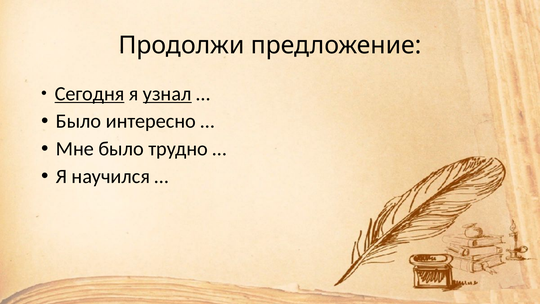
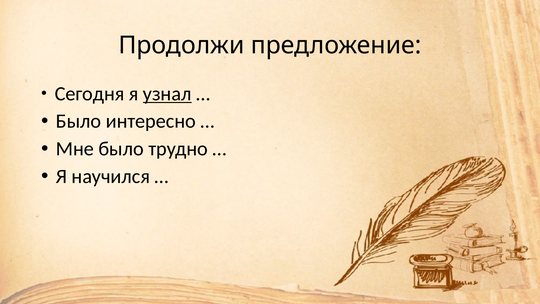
Сегодня underline: present -> none
